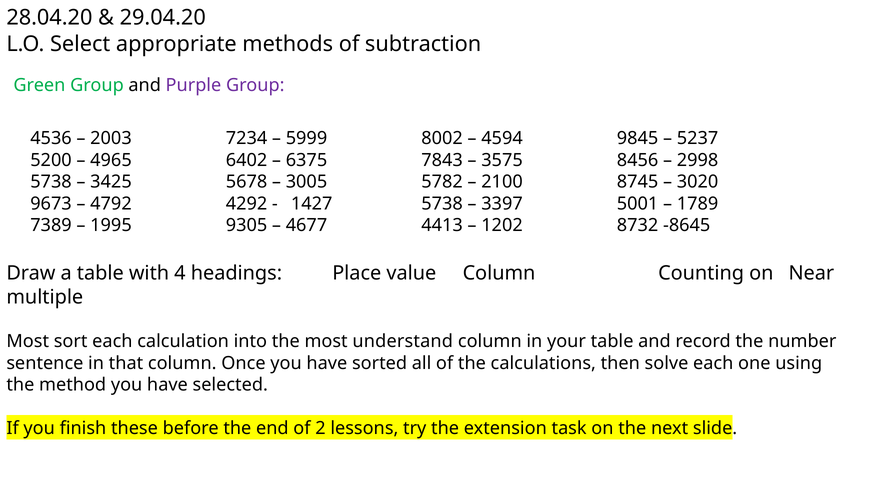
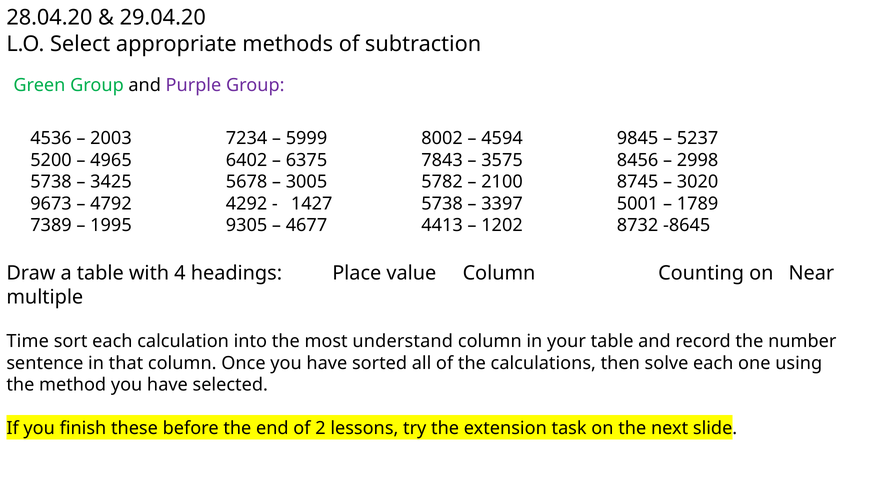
Most at (28, 341): Most -> Time
